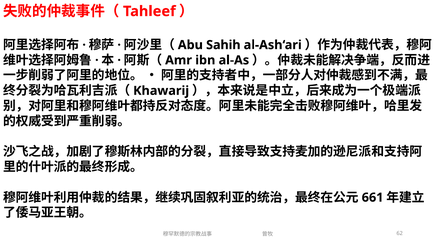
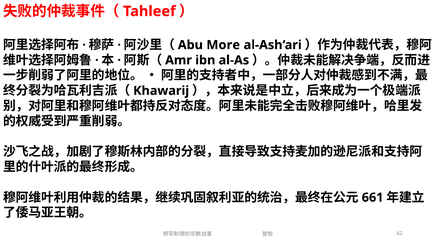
Sahih: Sahih -> More
